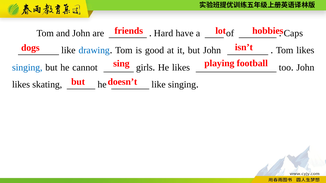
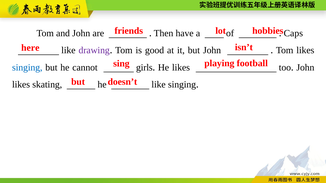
Hard: Hard -> Then
dogs: dogs -> here
drawing colour: blue -> purple
